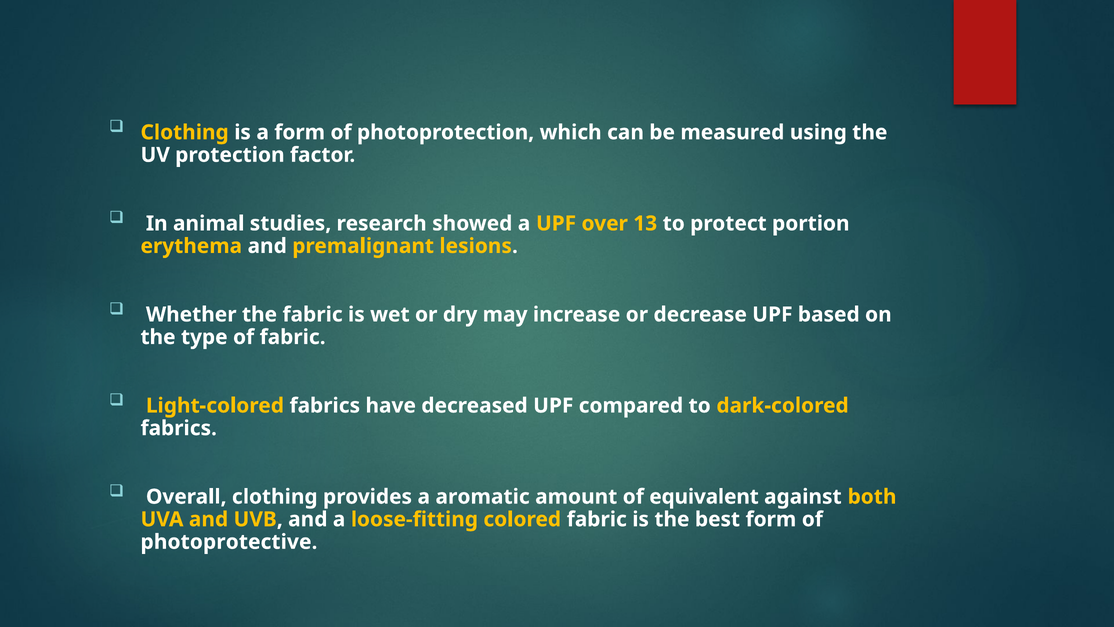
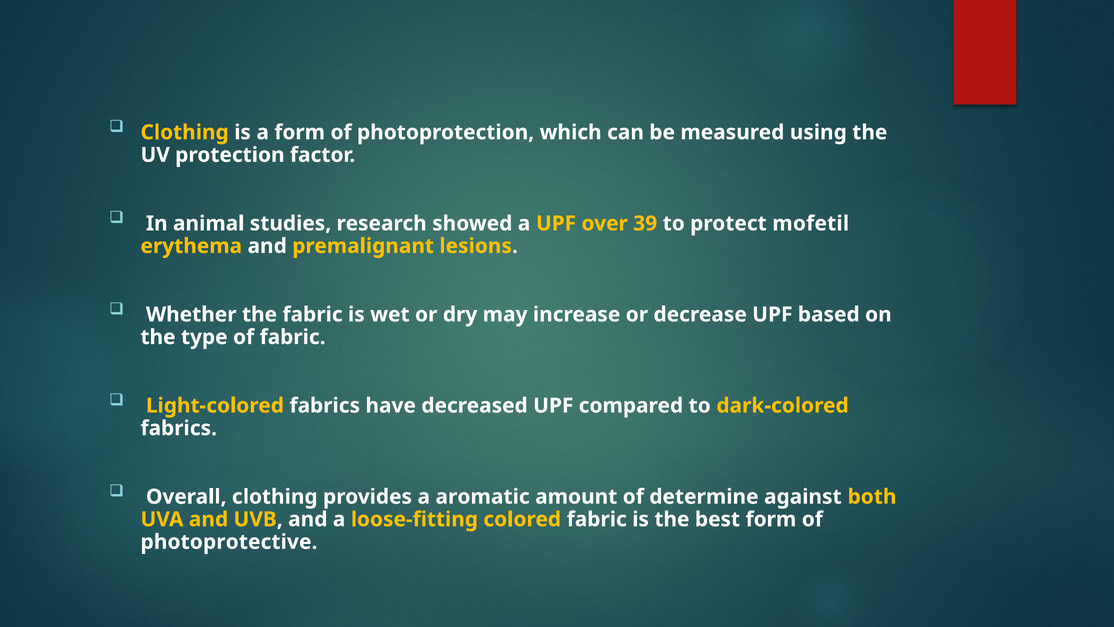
13: 13 -> 39
portion: portion -> mofetil
equivalent: equivalent -> determine
